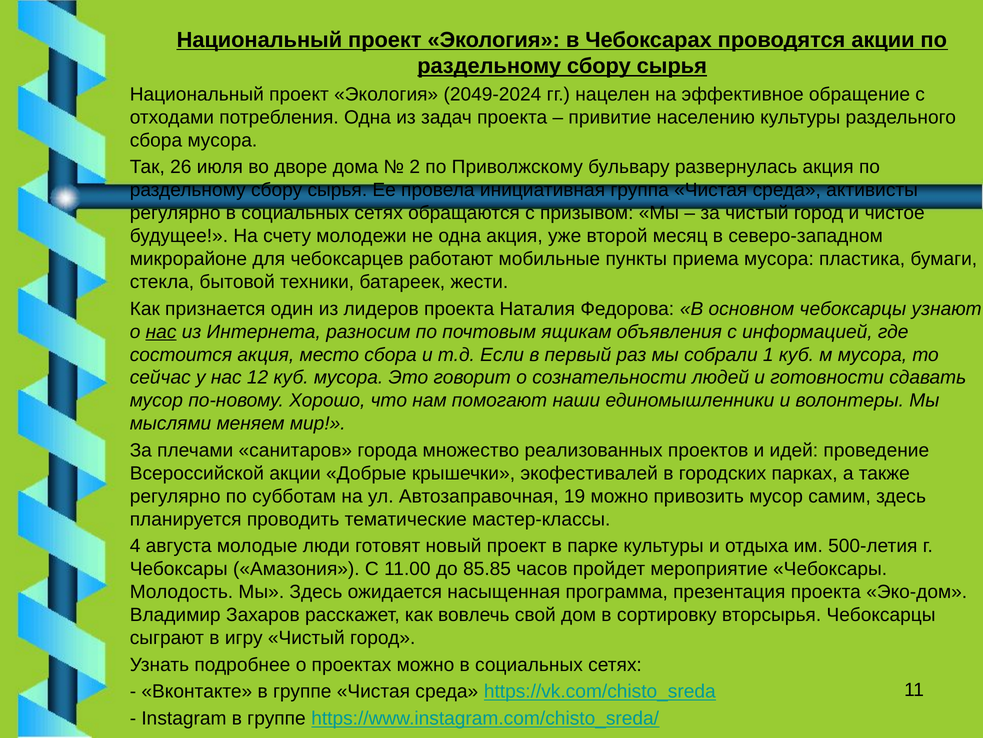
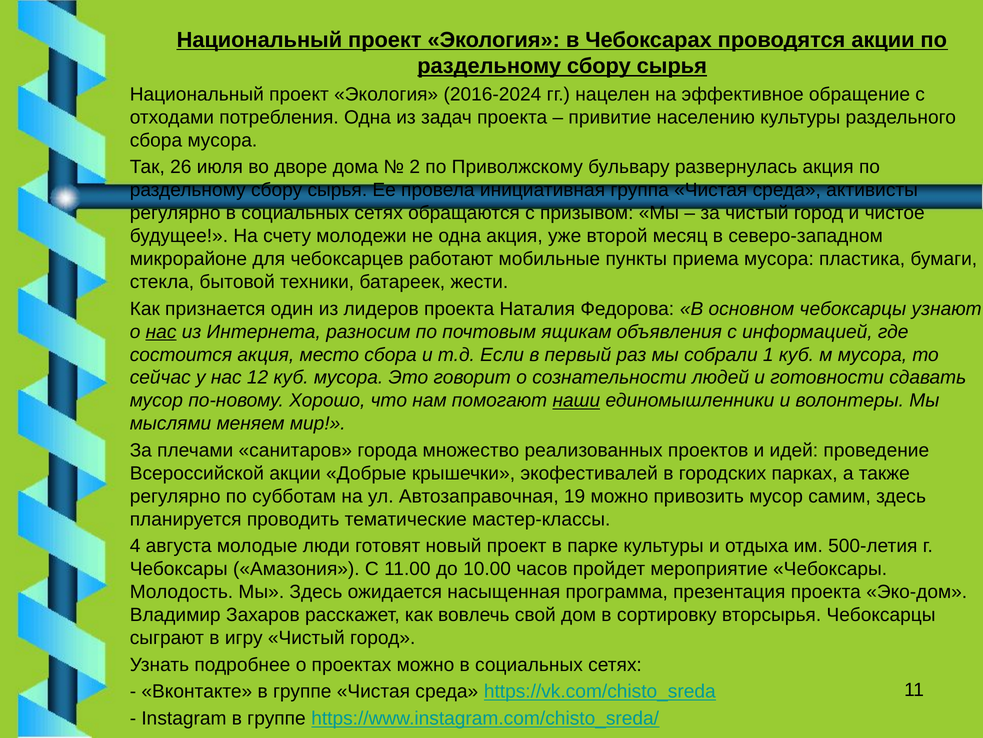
2049-2024: 2049-2024 -> 2016-2024
наши underline: none -> present
85.85: 85.85 -> 10.00
